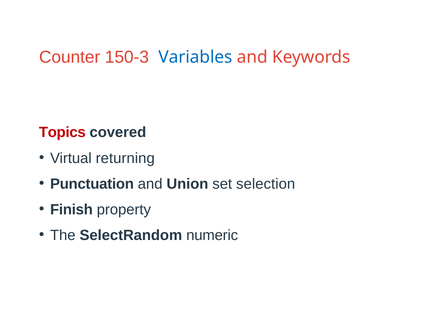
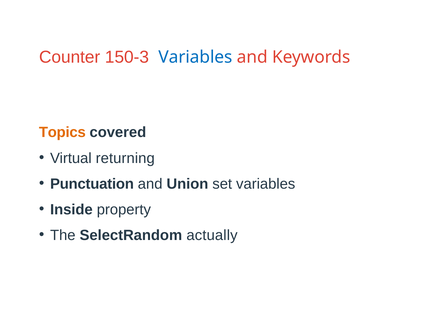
Topics colour: red -> orange
set selection: selection -> variables
Finish: Finish -> Inside
numeric: numeric -> actually
